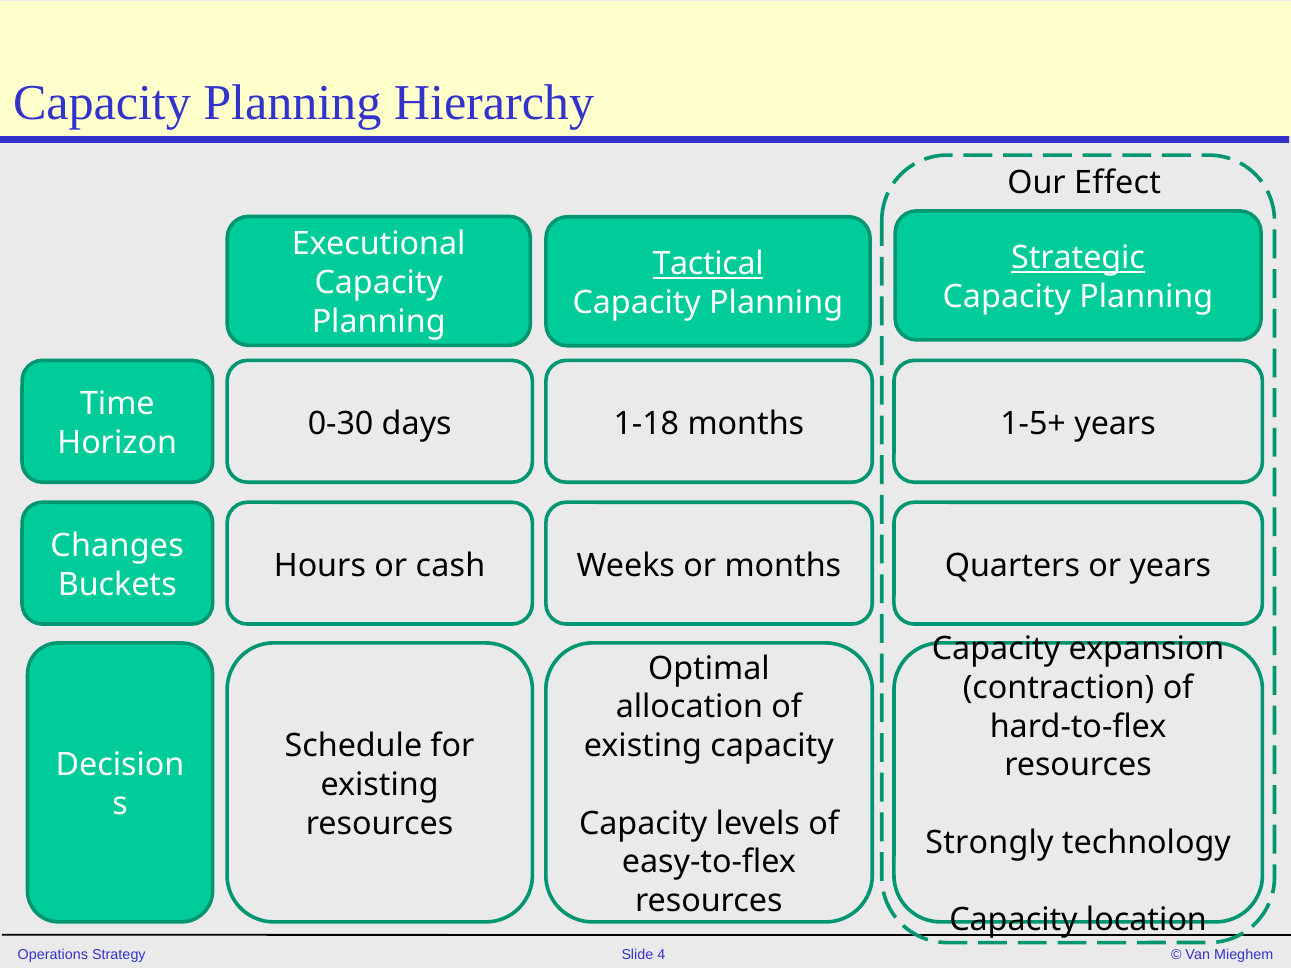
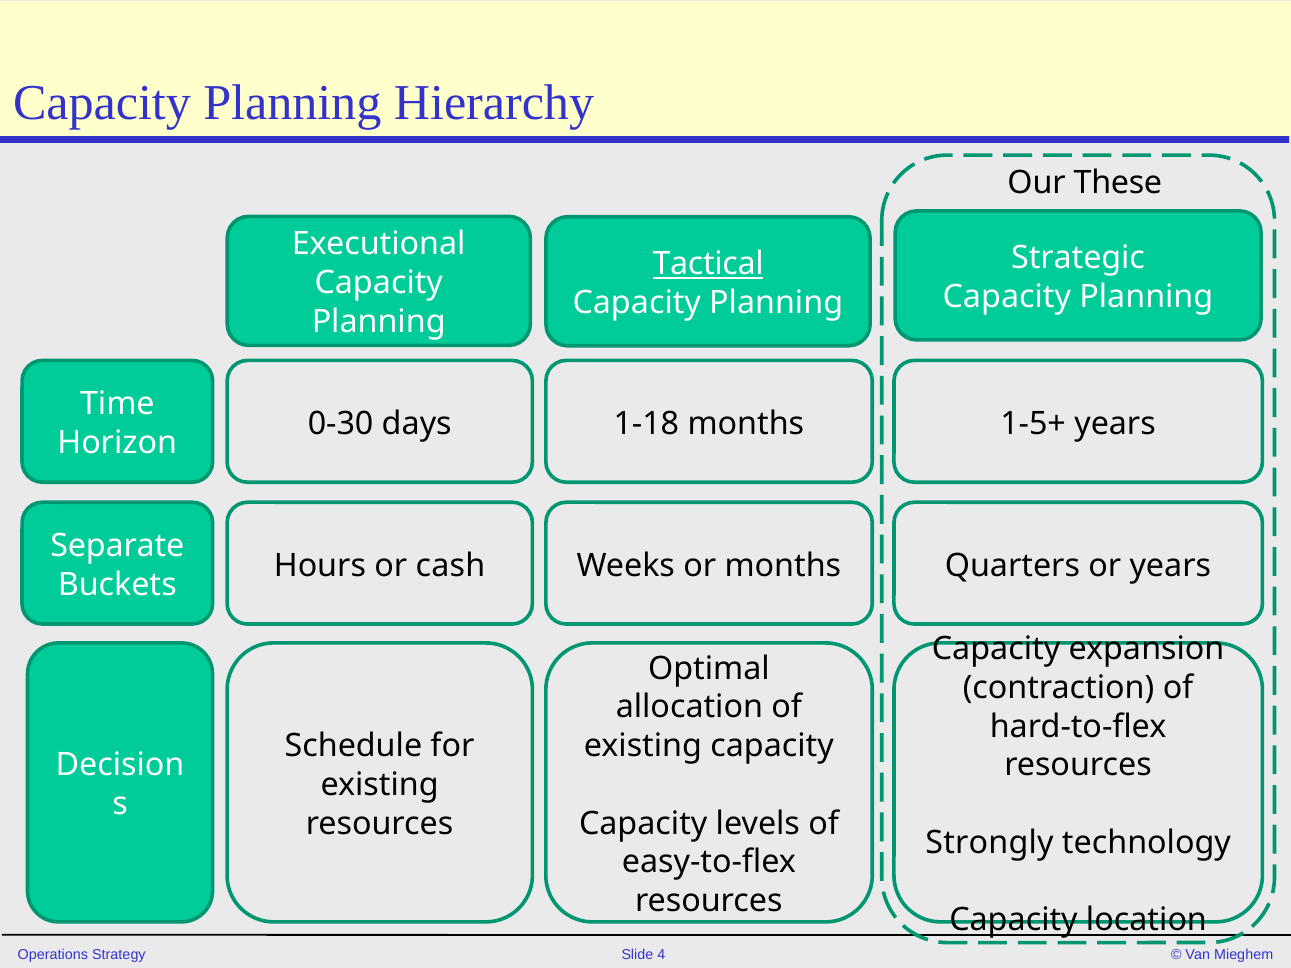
Effect: Effect -> These
Strategic underline: present -> none
Changes: Changes -> Separate
